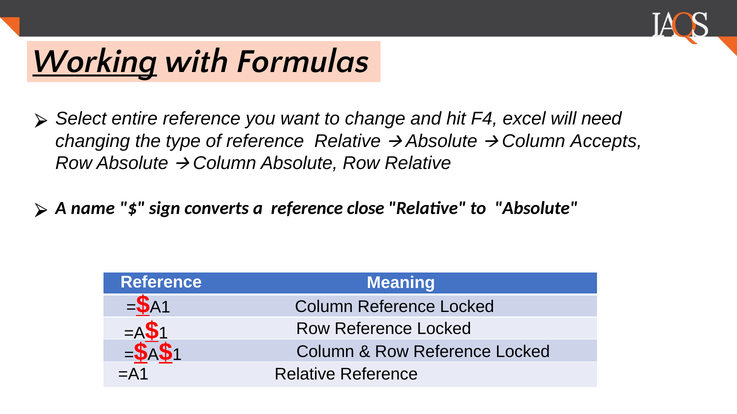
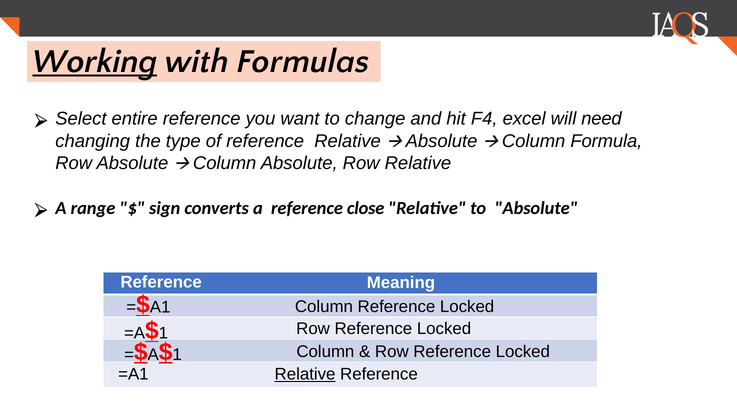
Accepts: Accepts -> Formula
name: name -> range
Relative at (305, 375) underline: none -> present
